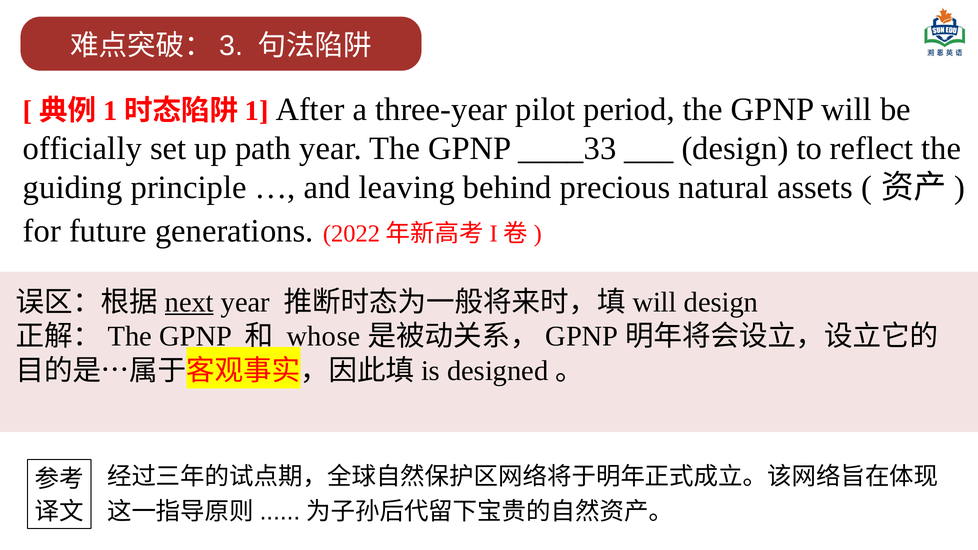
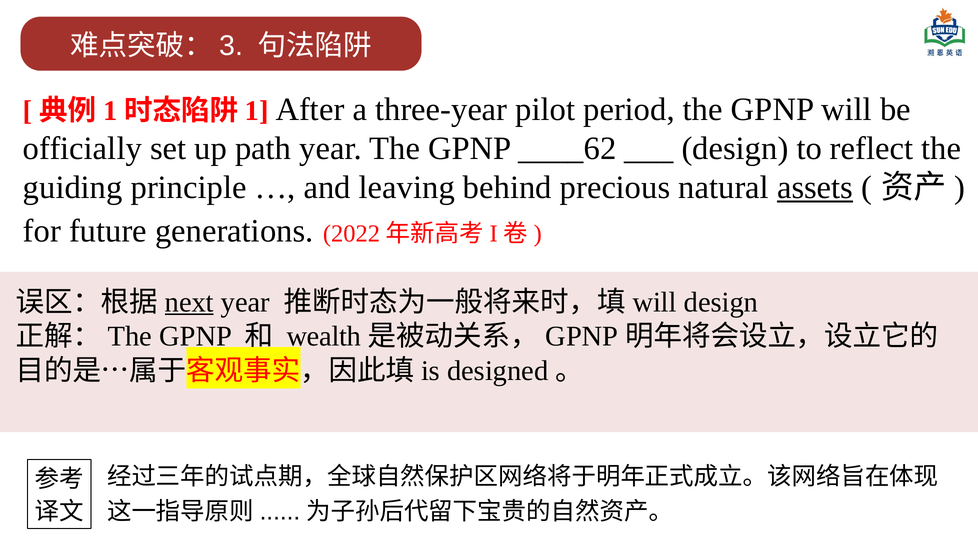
____33: ____33 -> ____62
assets underline: none -> present
whose: whose -> wealth
